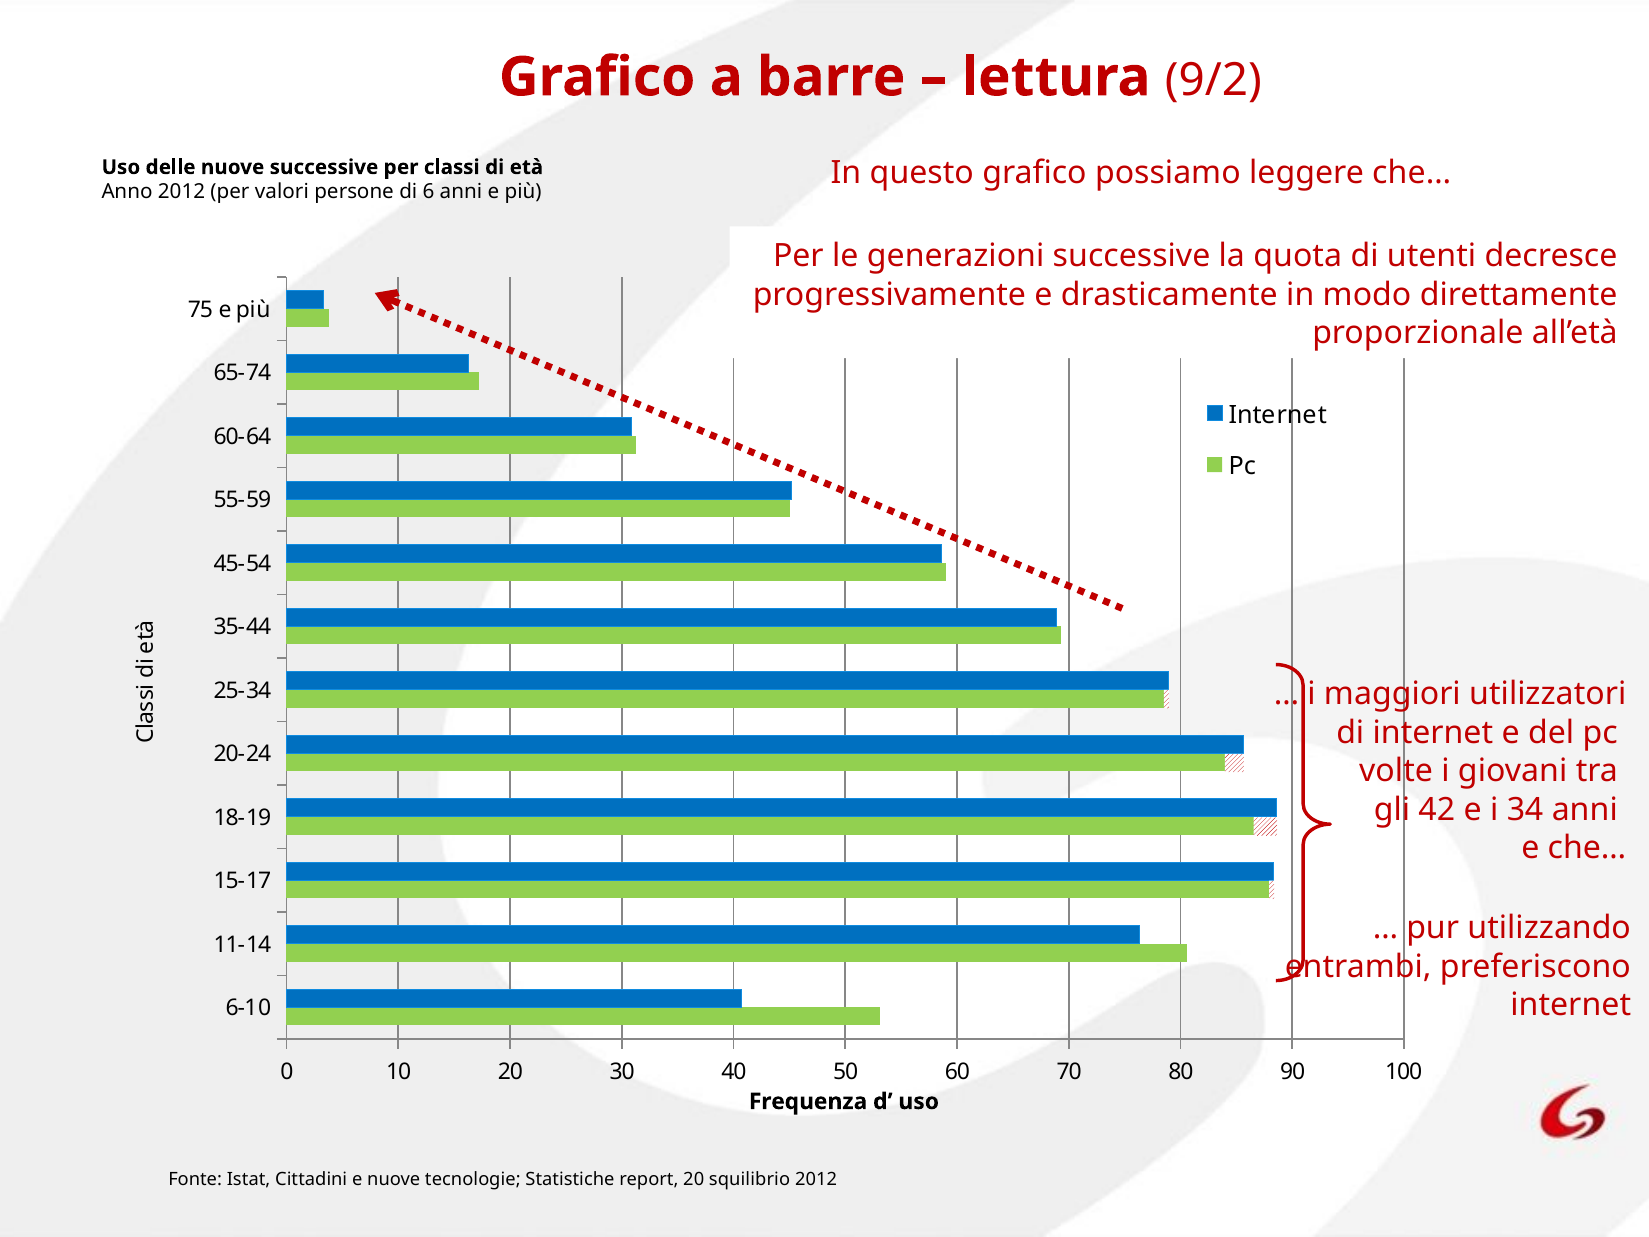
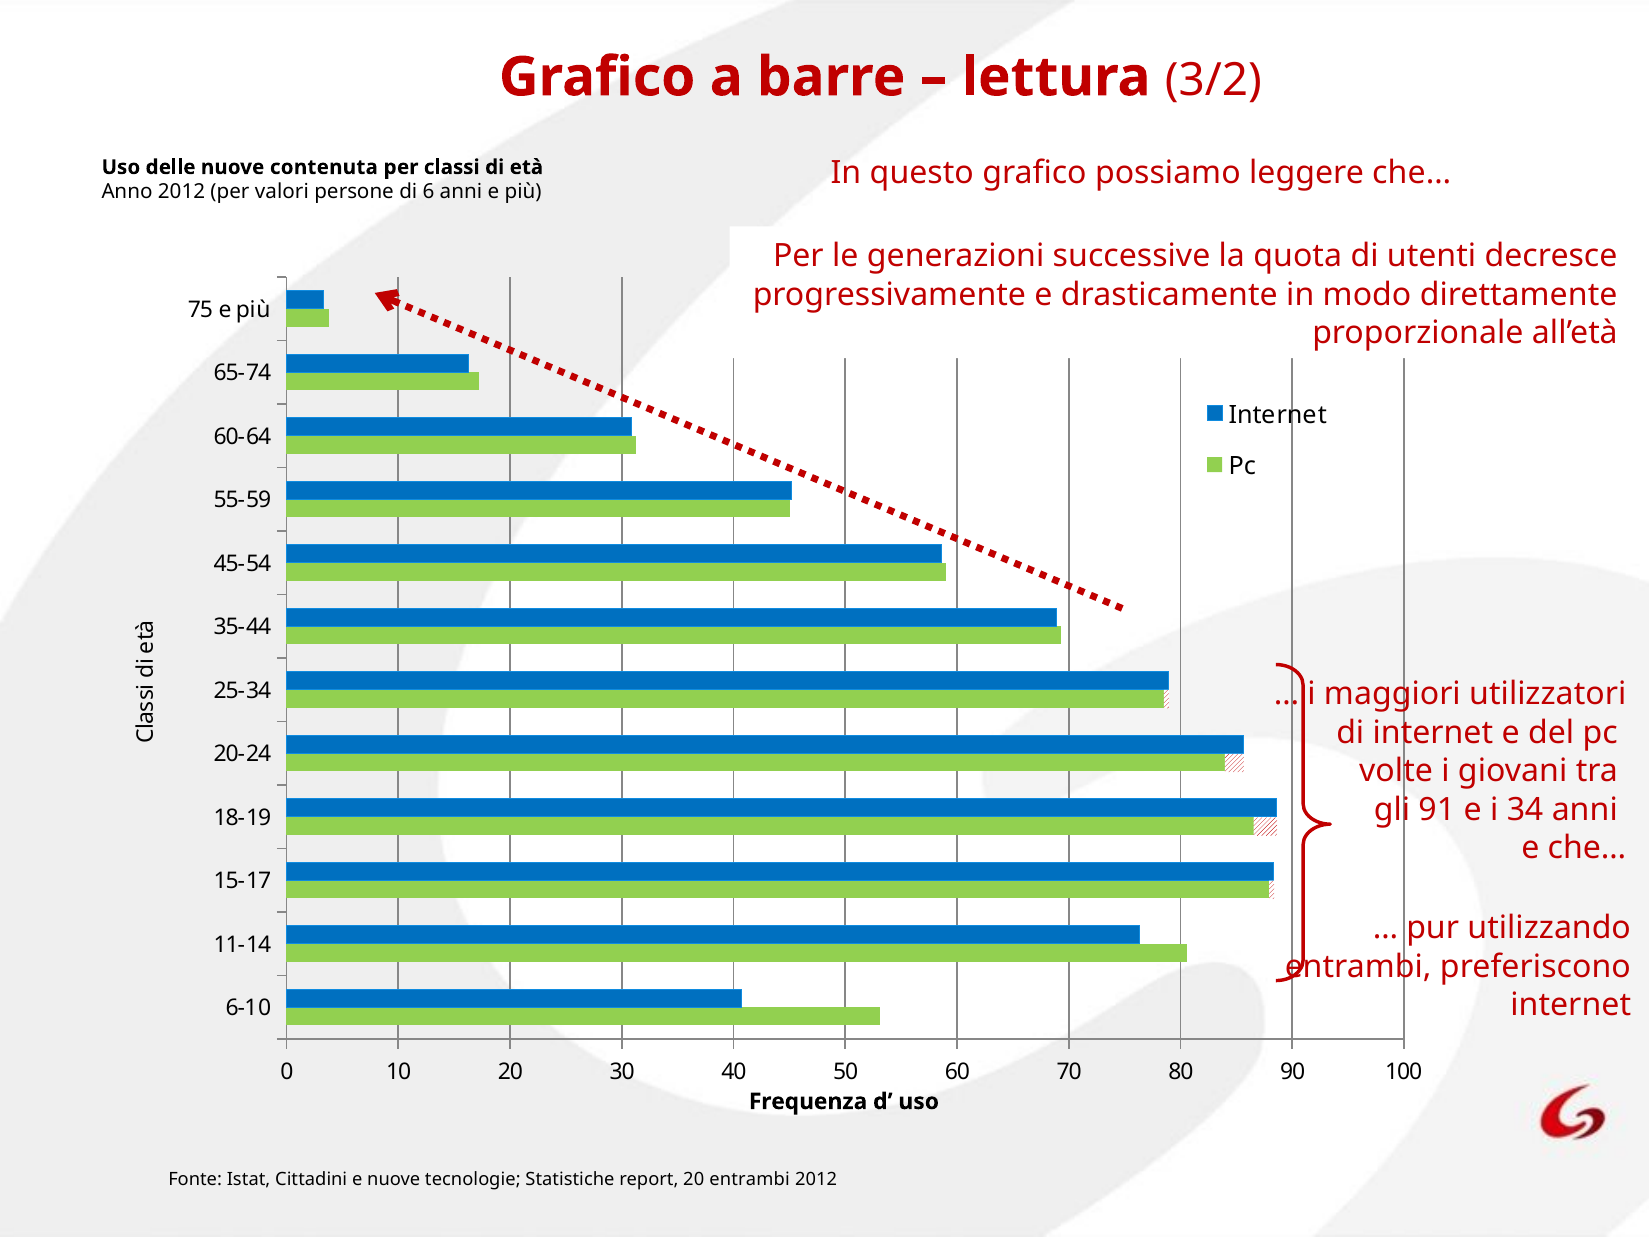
9/2: 9/2 -> 3/2
nuove successive: successive -> contenuta
42: 42 -> 91
20 squilibrio: squilibrio -> entrambi
